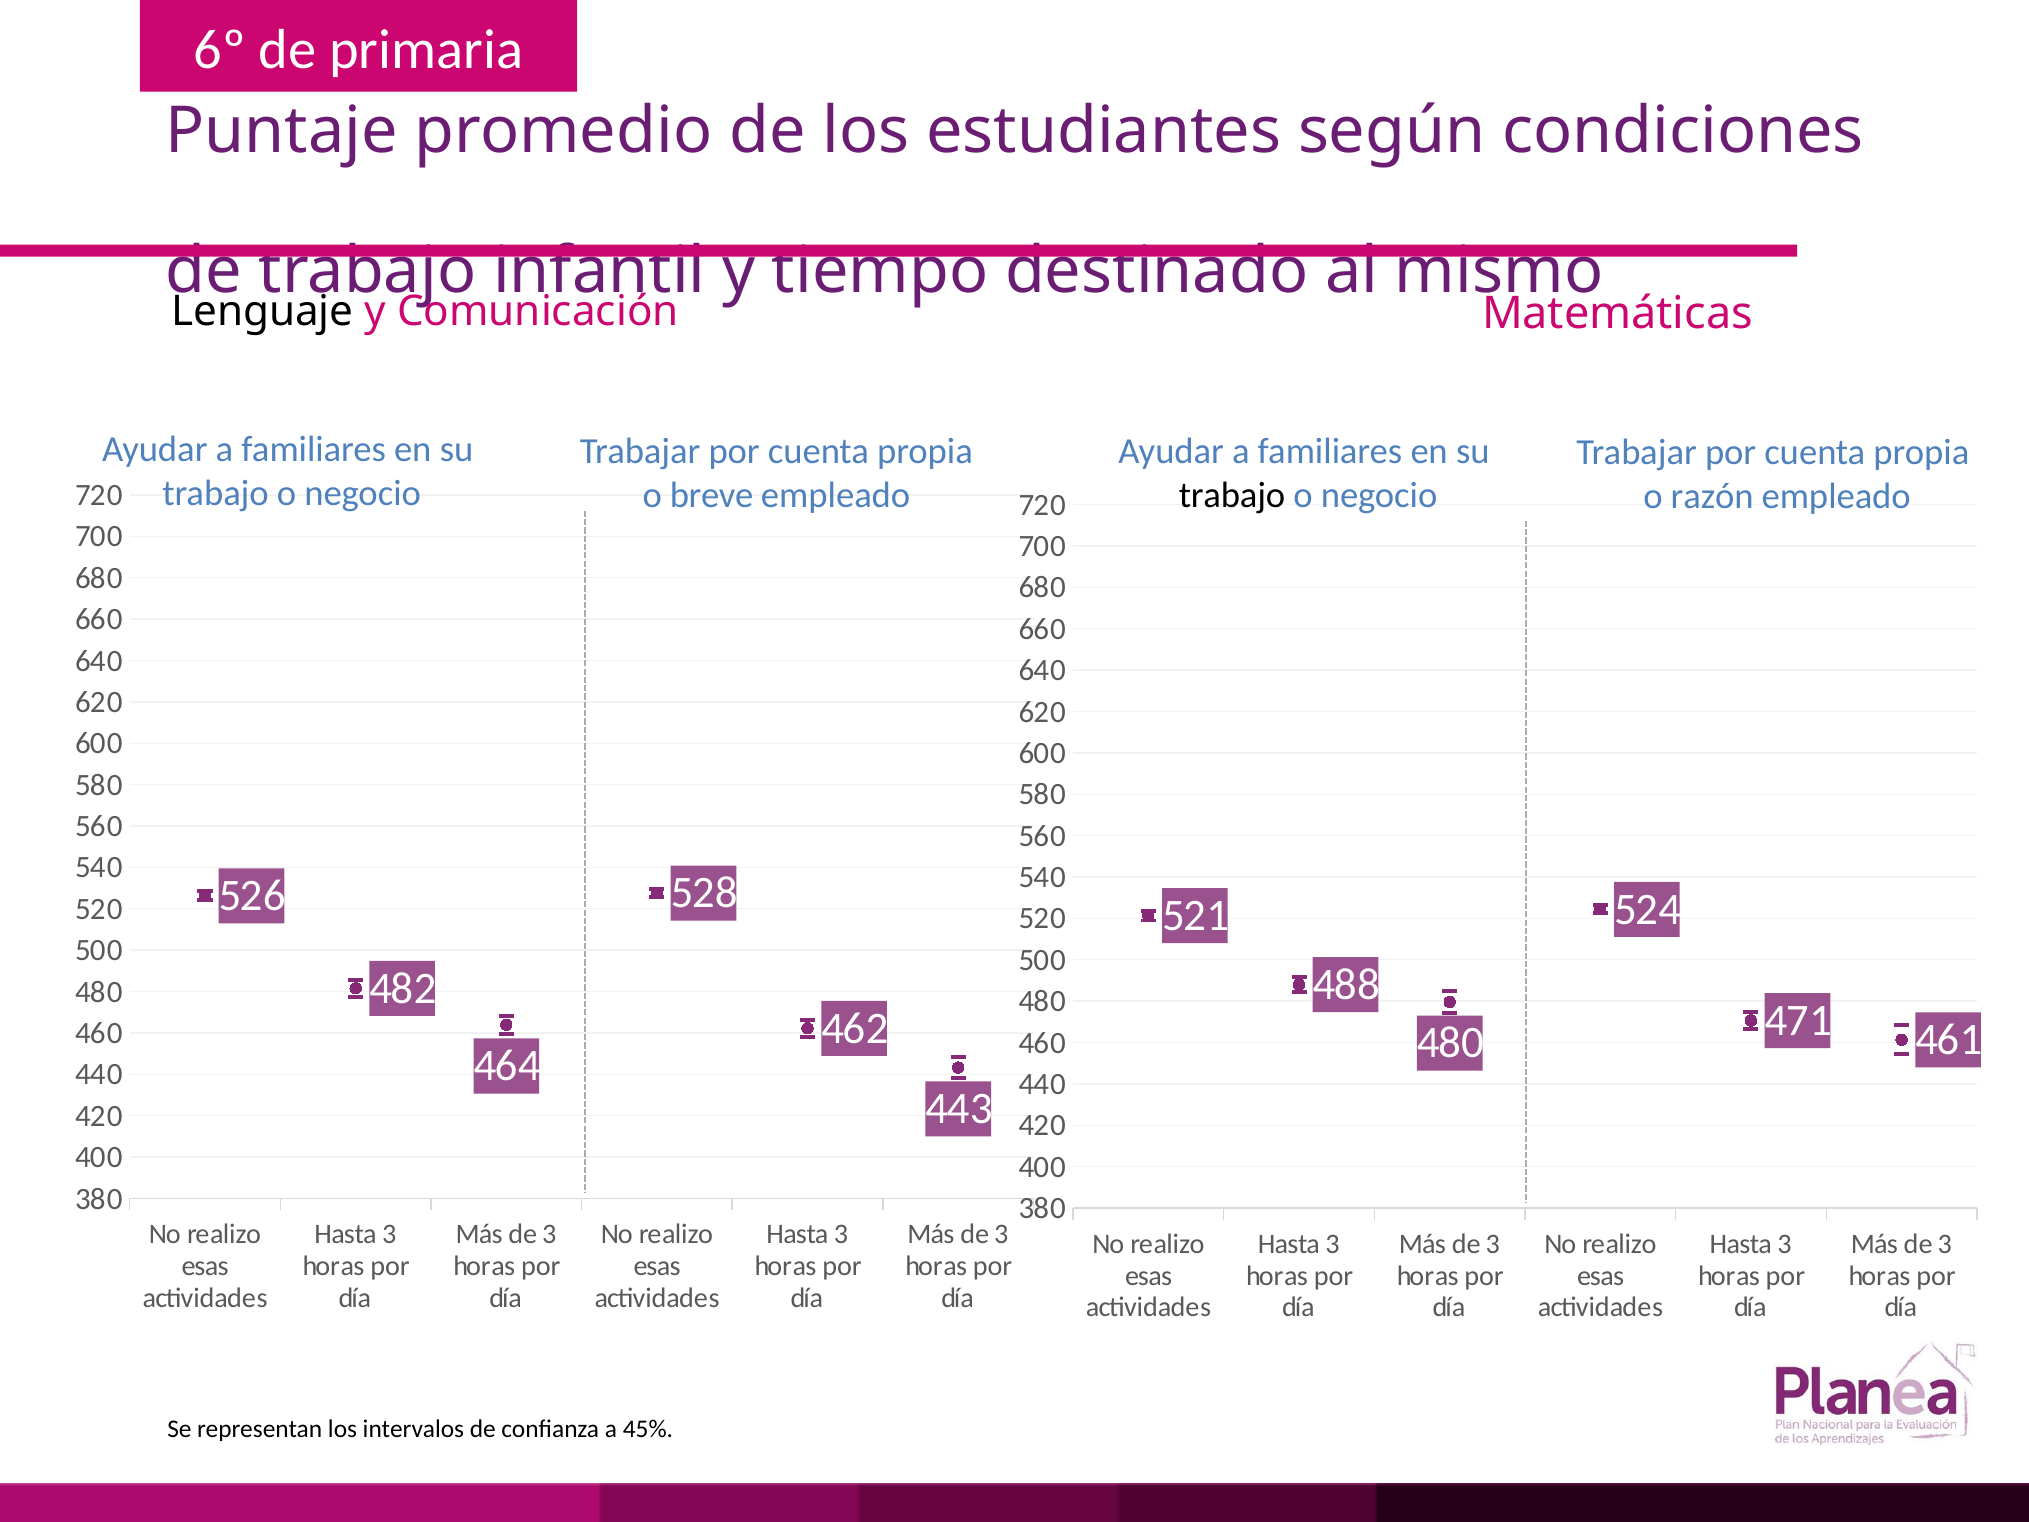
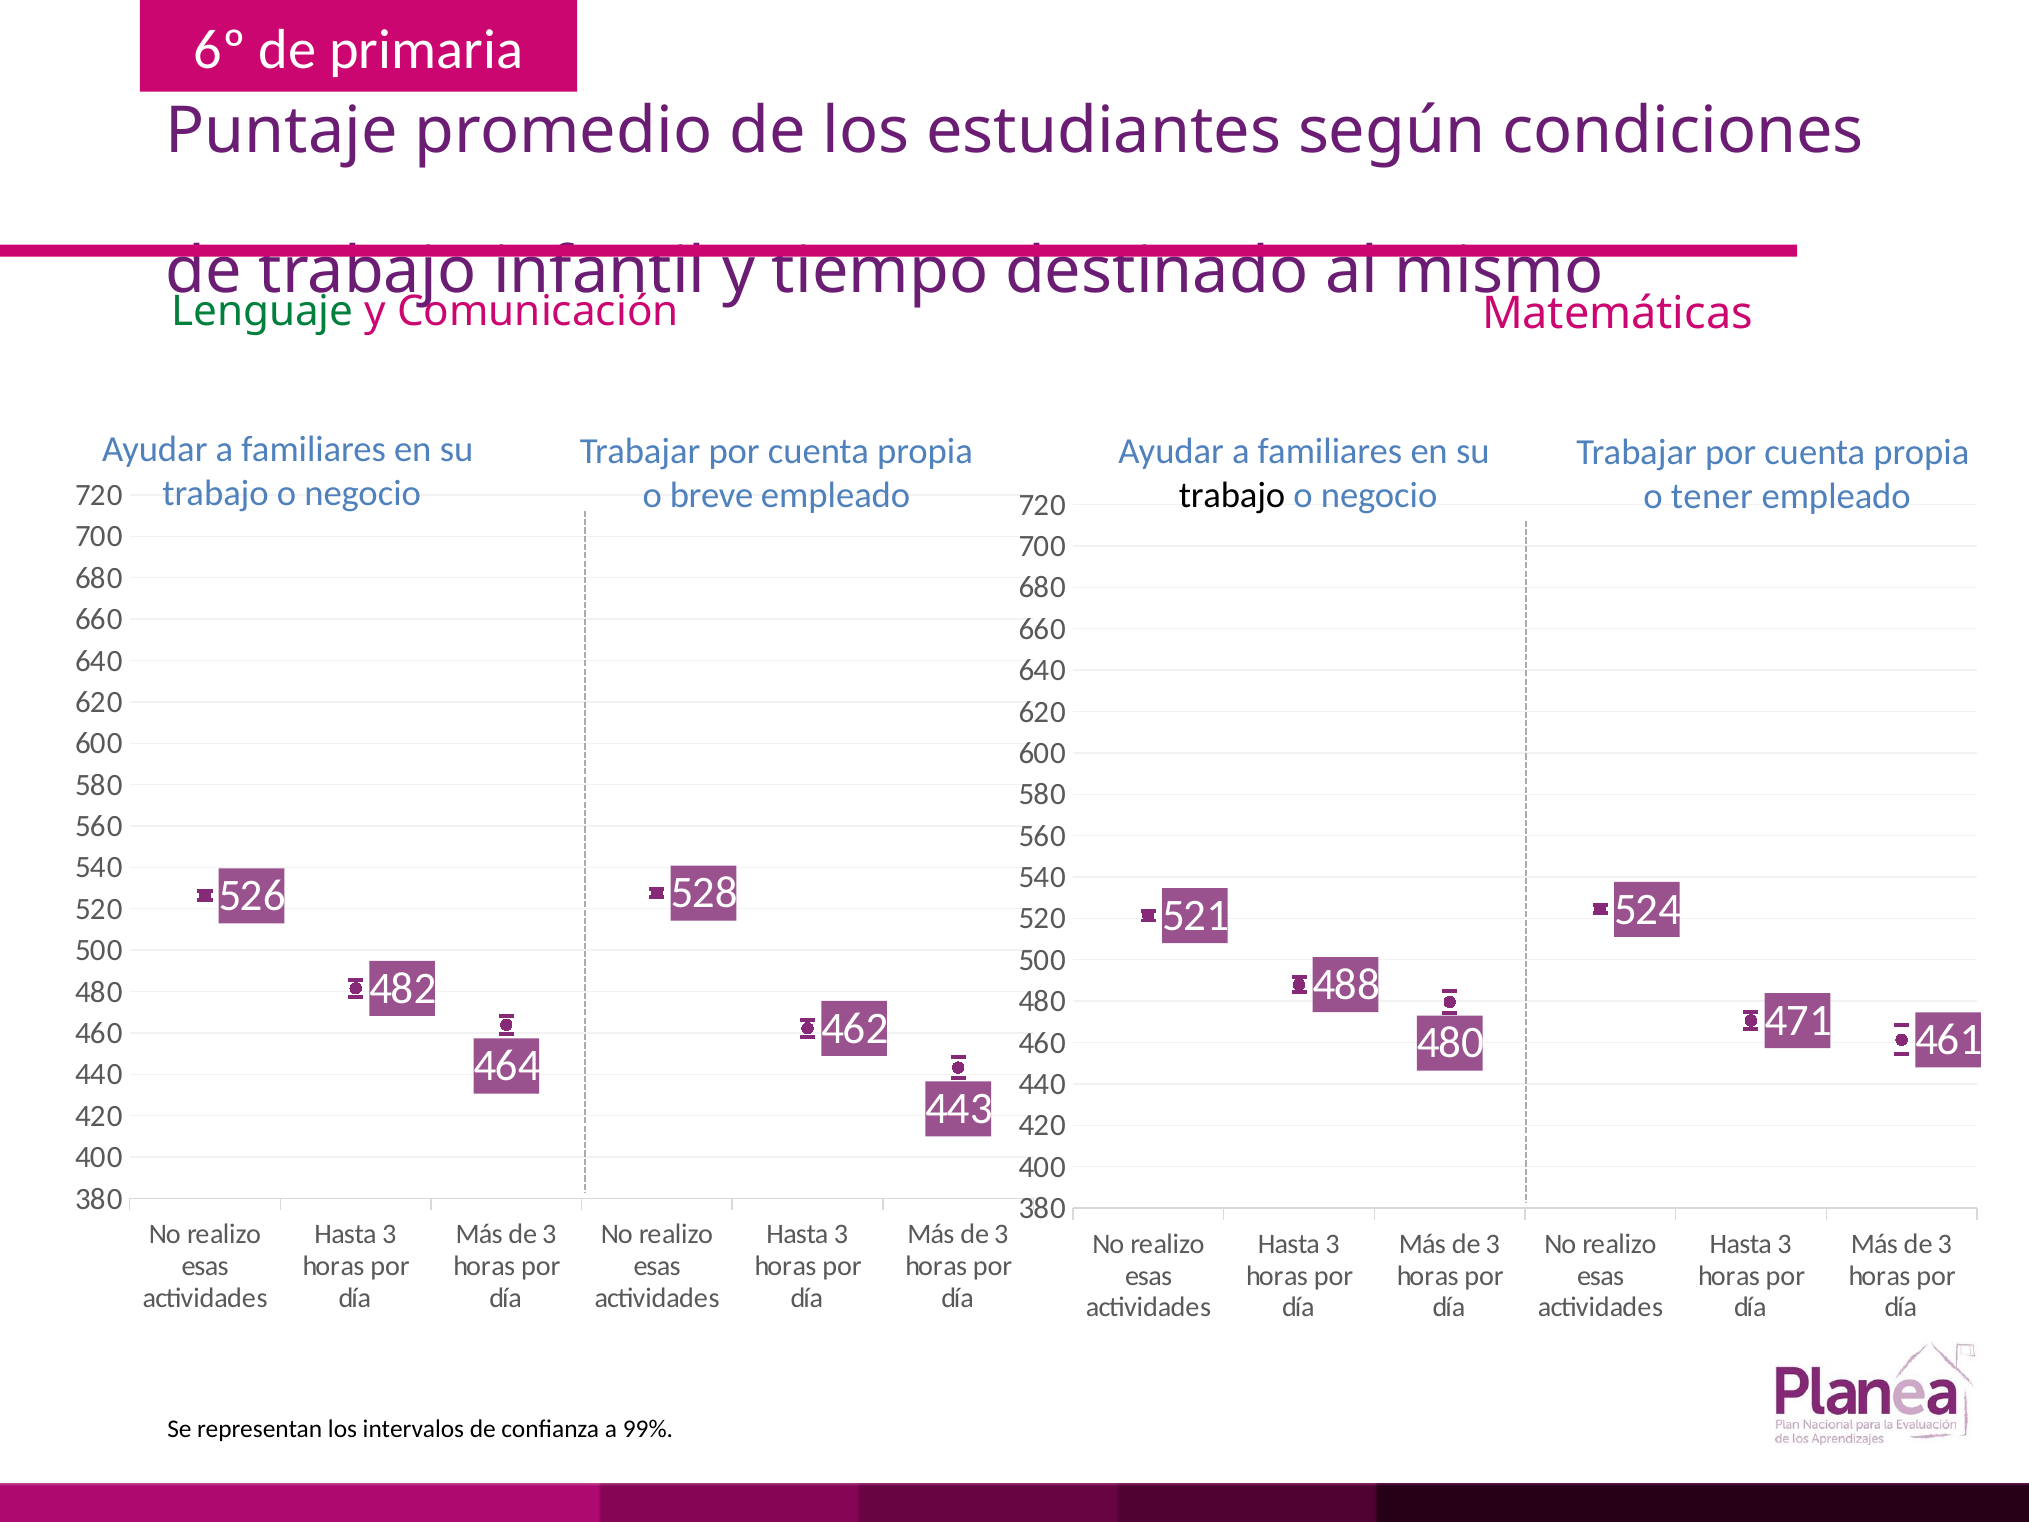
Lenguaje colour: black -> green
razón: razón -> tener
45%: 45% -> 99%
